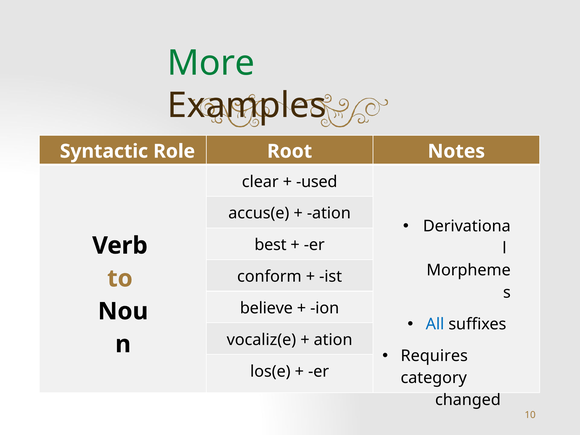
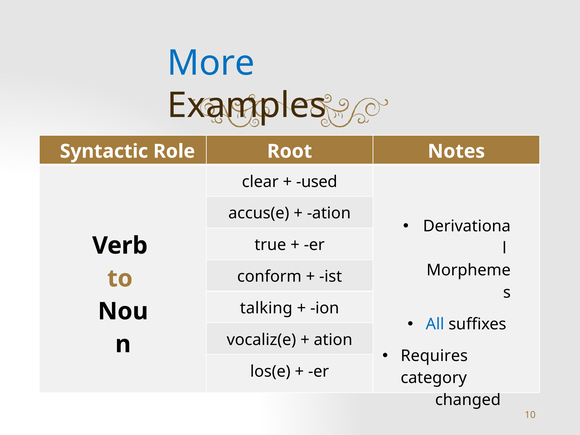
More colour: green -> blue
best: best -> true
believe: believe -> talking
